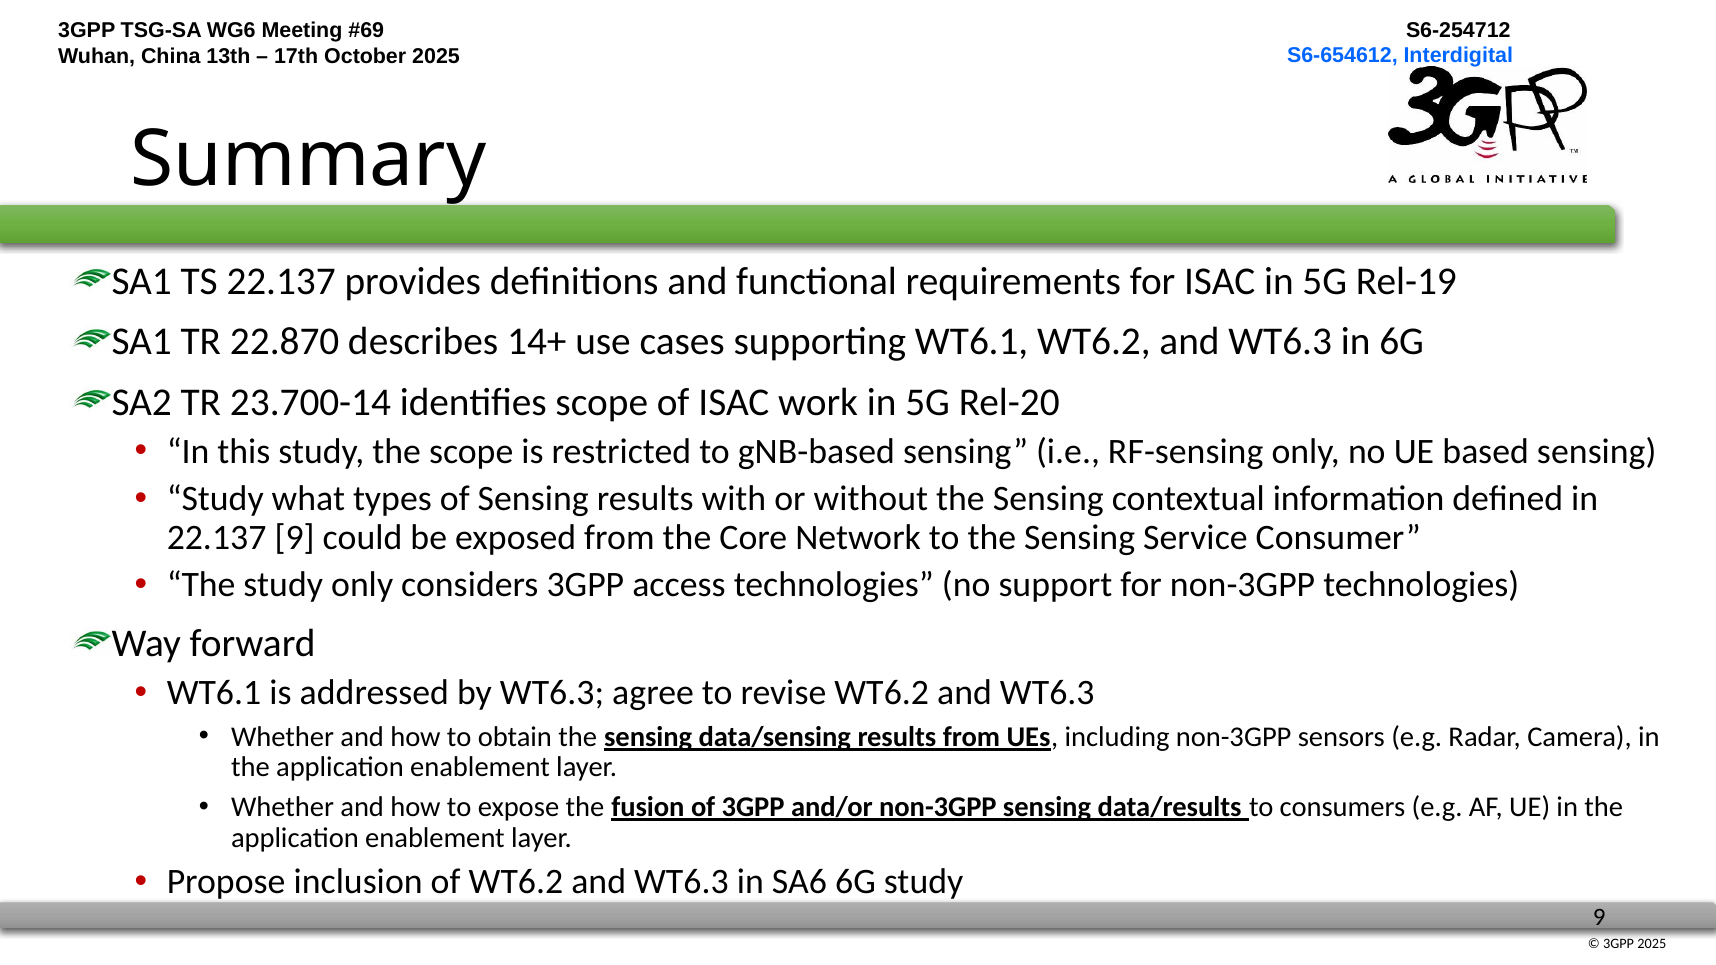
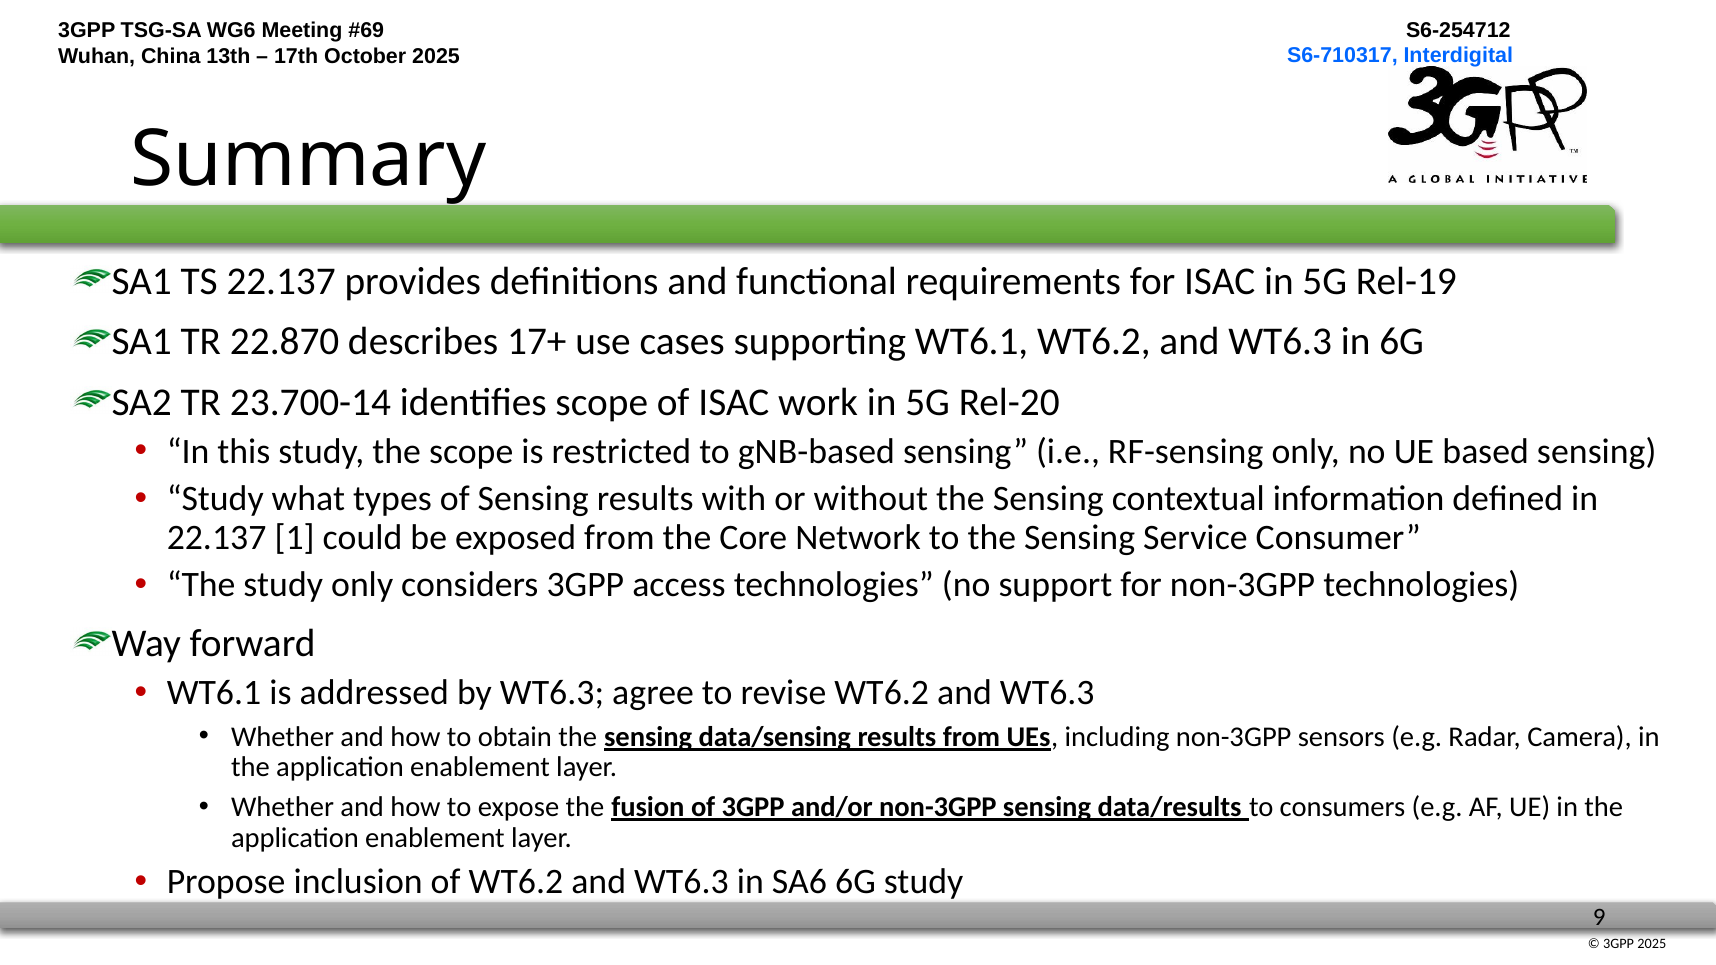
S6-654612: S6-654612 -> S6-710317
14+: 14+ -> 17+
22.137 9: 9 -> 1
